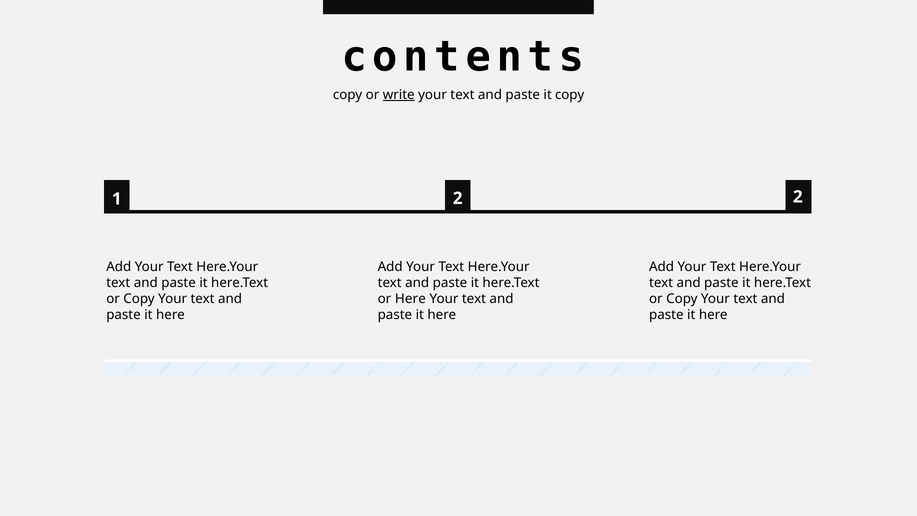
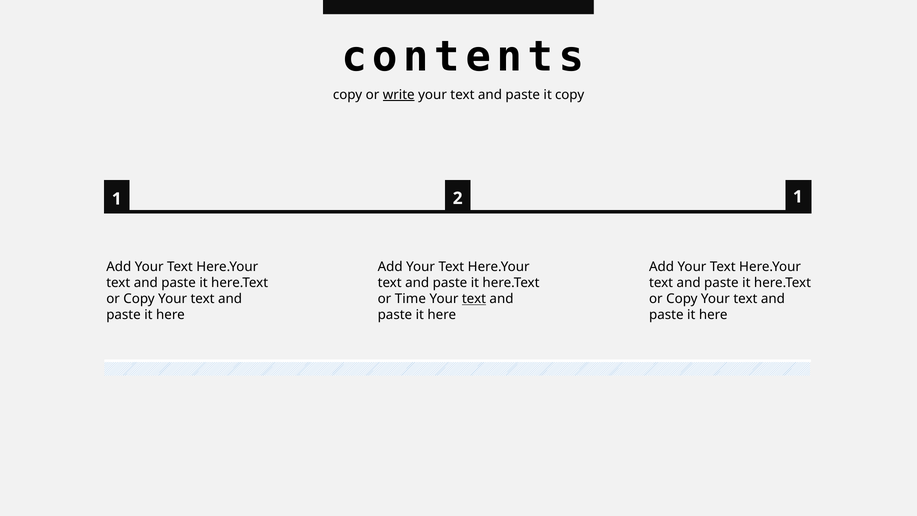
1 2: 2 -> 1
or Here: Here -> Time
text at (474, 299) underline: none -> present
